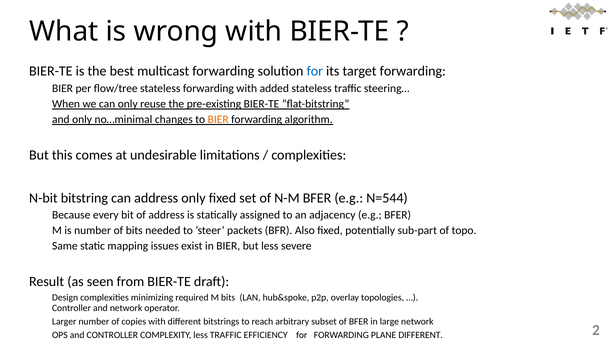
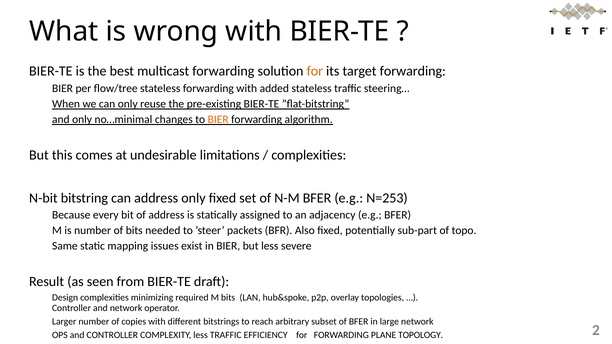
for at (315, 71) colour: blue -> orange
N=544: N=544 -> N=253
PLANE DIFFERENT: DIFFERENT -> TOPOLOGY
